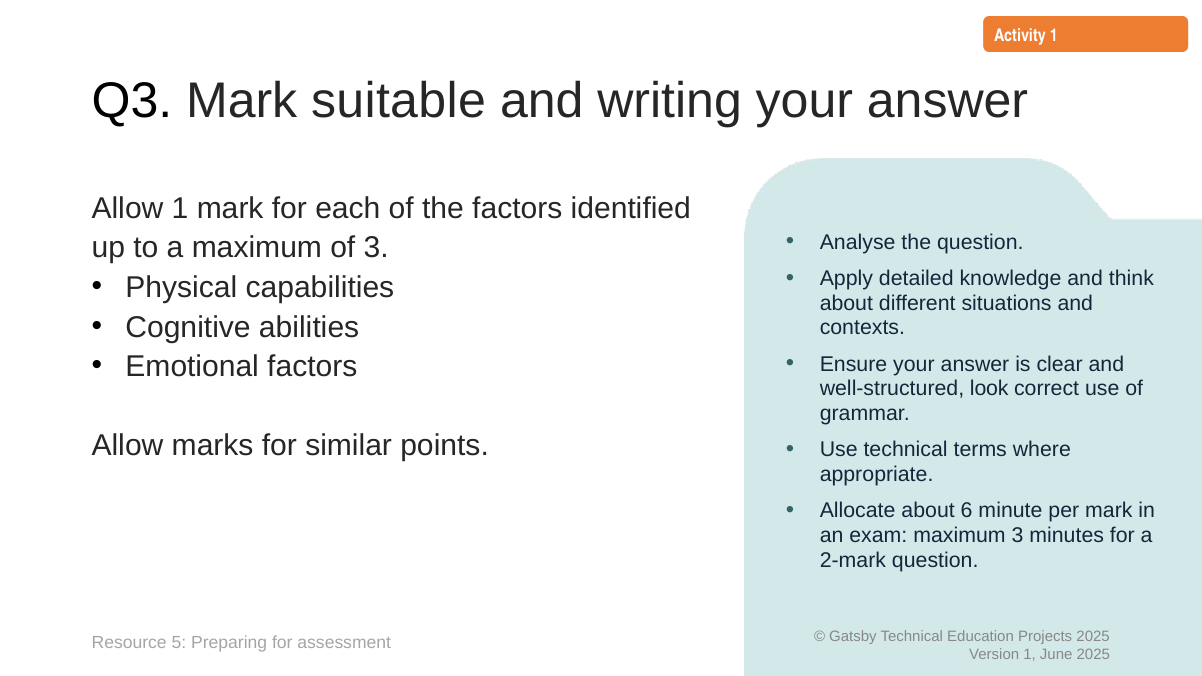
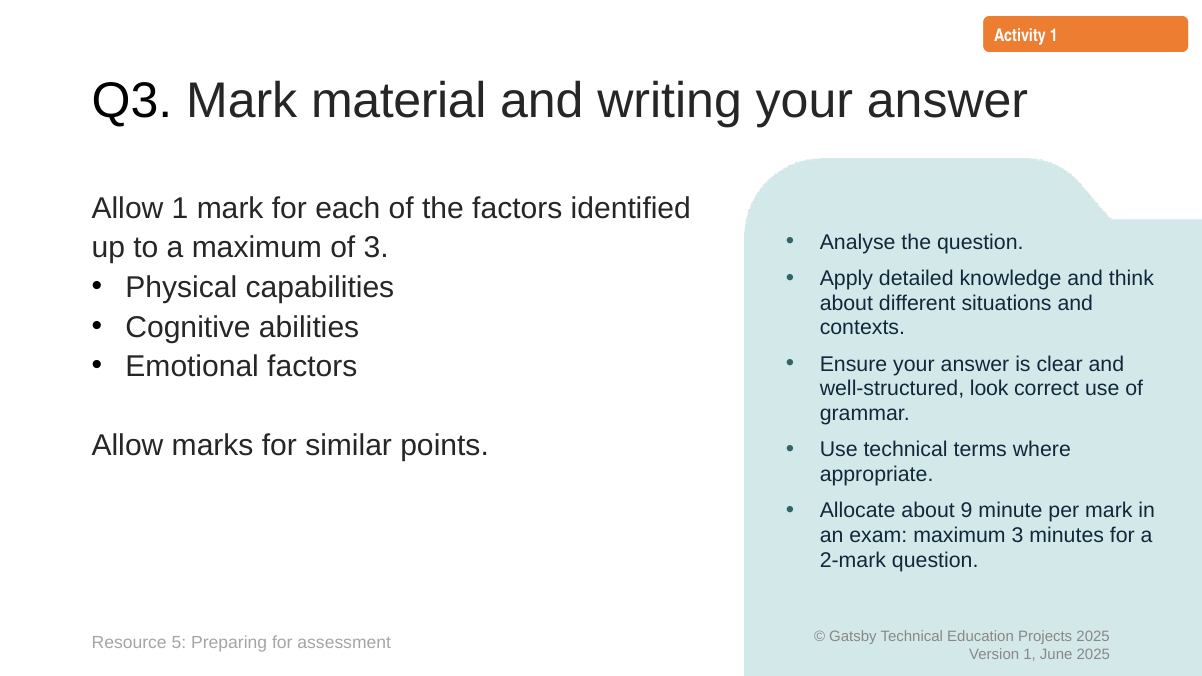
suitable: suitable -> material
6: 6 -> 9
